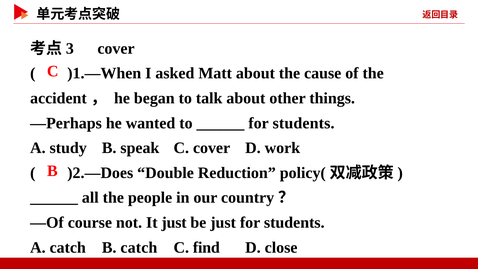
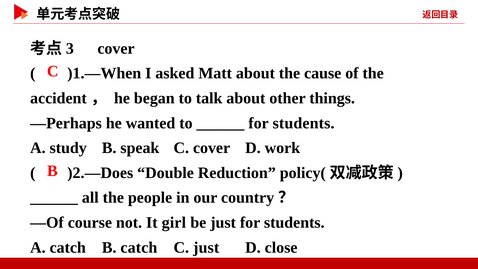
It just: just -> girl
C find: find -> just
